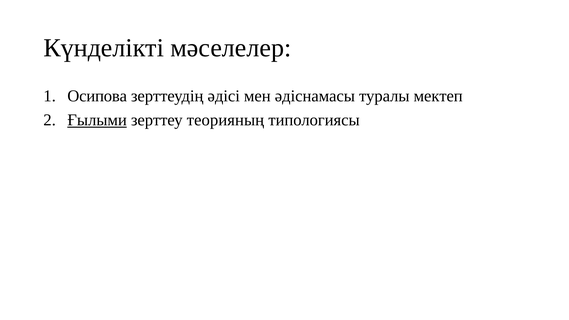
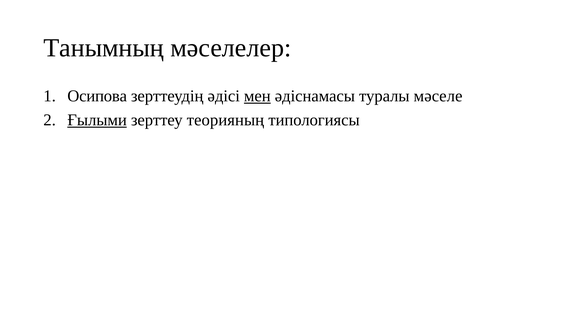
Күнделікті: Күнделікті -> Танымның
мен underline: none -> present
мектеп: мектеп -> мәселе
